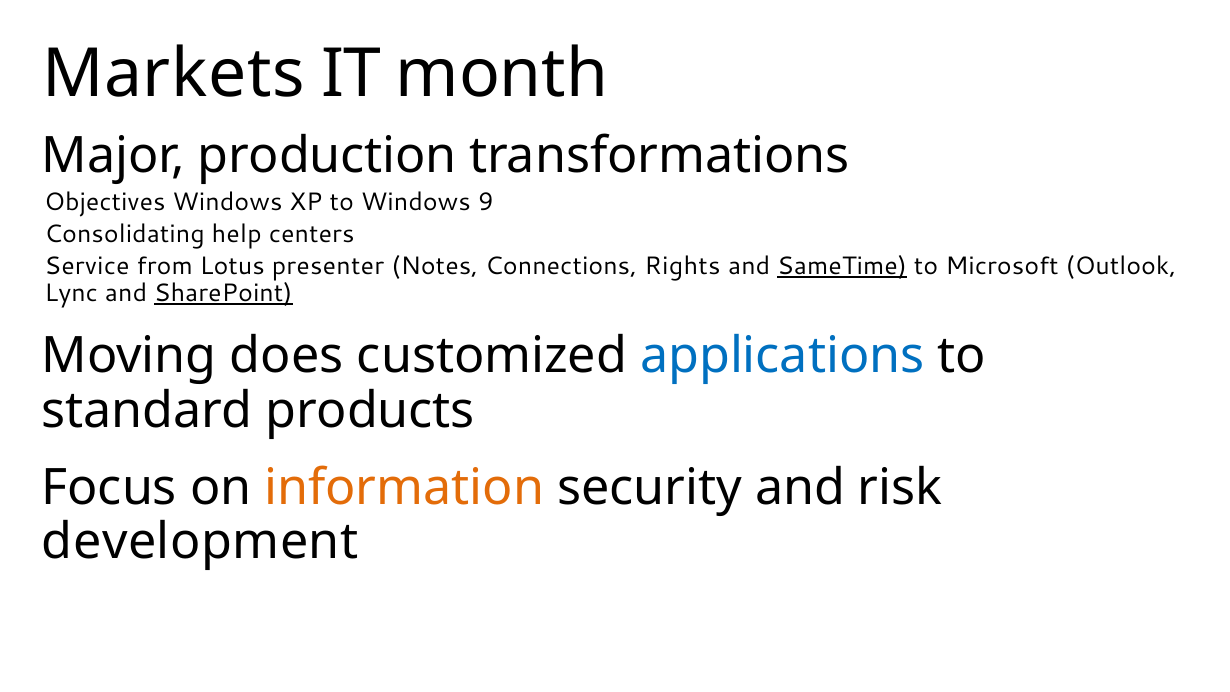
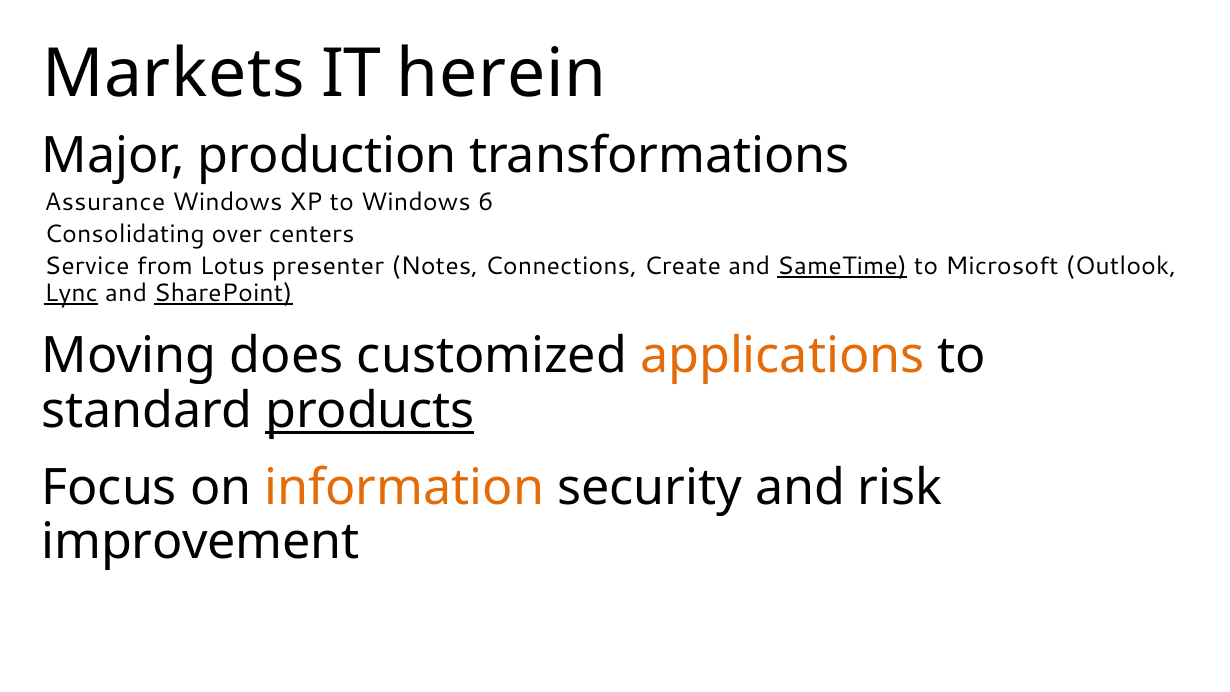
month: month -> herein
Objectives: Objectives -> Assurance
9: 9 -> 6
help: help -> over
Rights: Rights -> Create
Lync underline: none -> present
applications colour: blue -> orange
products underline: none -> present
development: development -> improvement
